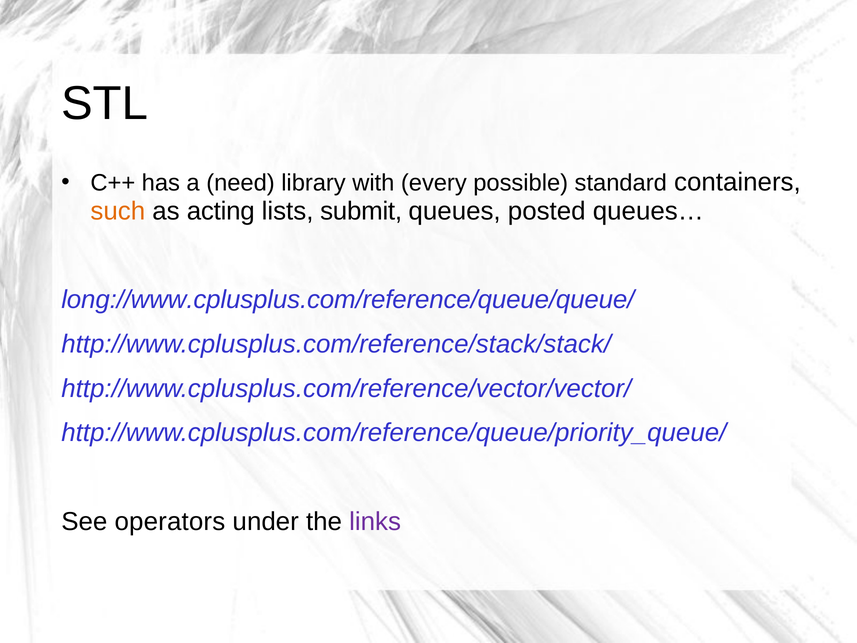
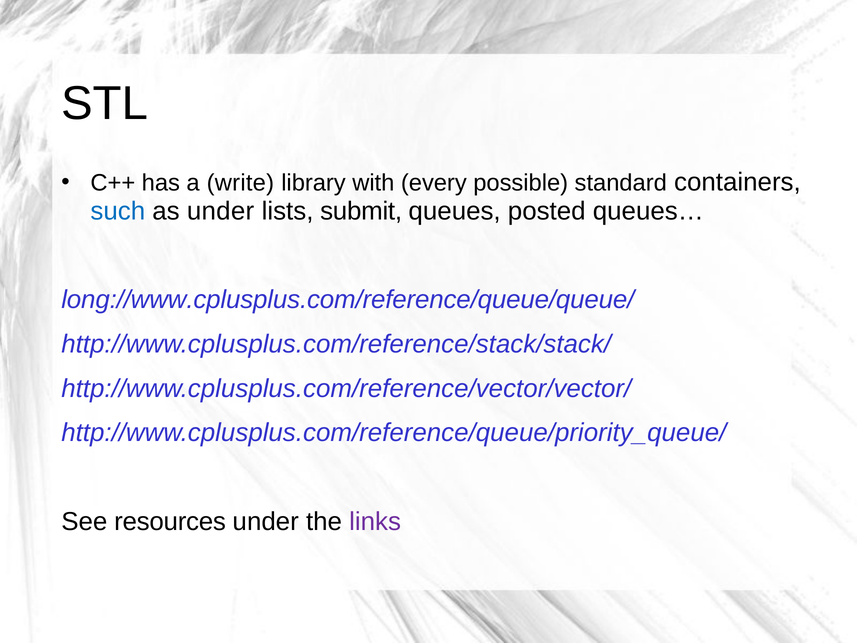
need: need -> write
such colour: orange -> blue
as acting: acting -> under
operators: operators -> resources
